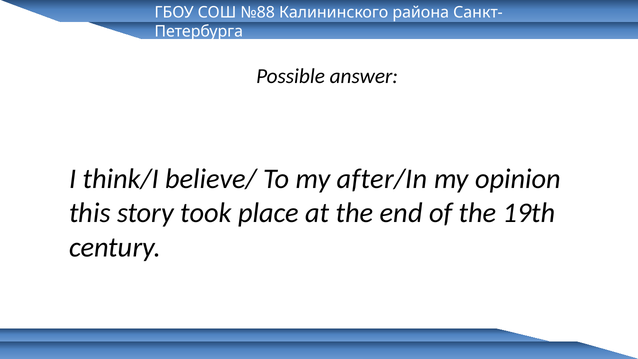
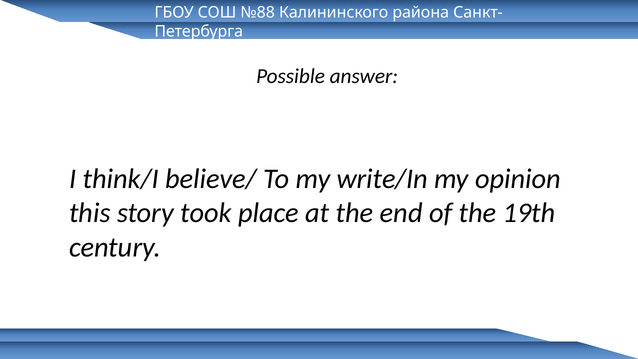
after/In: after/In -> write/In
